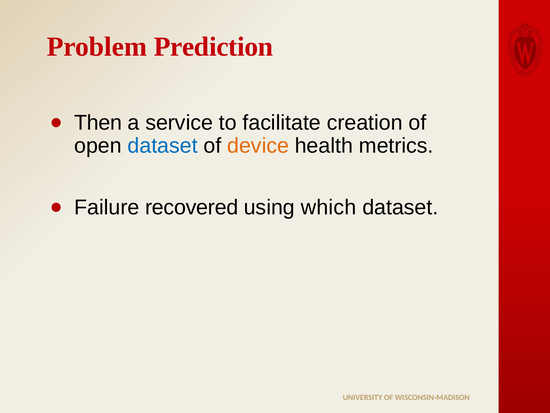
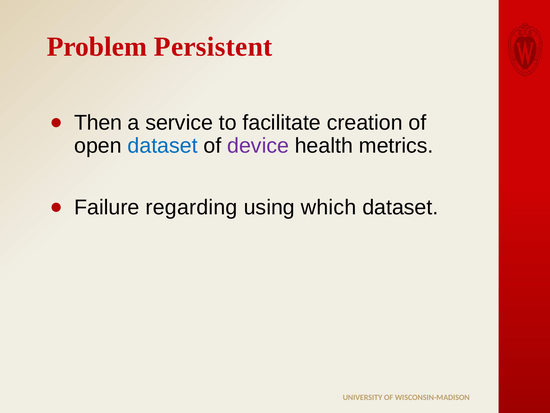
Prediction: Prediction -> Persistent
device colour: orange -> purple
recovered: recovered -> regarding
